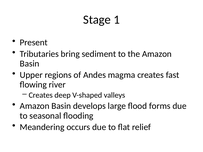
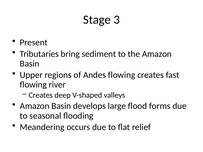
1: 1 -> 3
Andes magma: magma -> flowing
